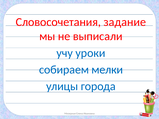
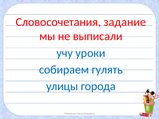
мелки: мелки -> гулять
